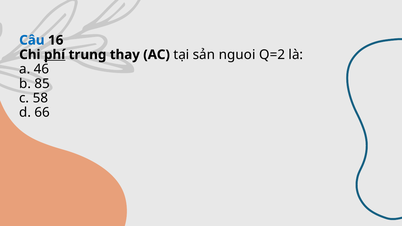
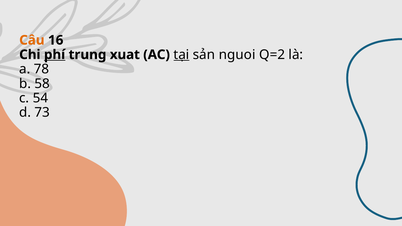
Câu colour: blue -> orange
thay: thay -> xuat
tại underline: none -> present
46: 46 -> 78
85: 85 -> 58
58: 58 -> 54
66: 66 -> 73
